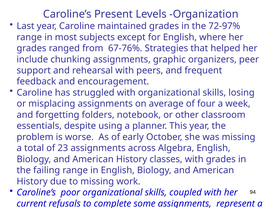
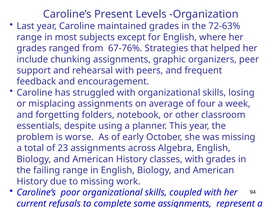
72-97%: 72-97% -> 72-63%
